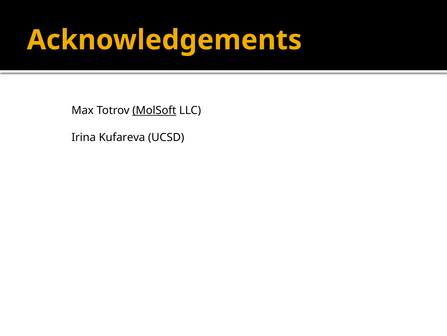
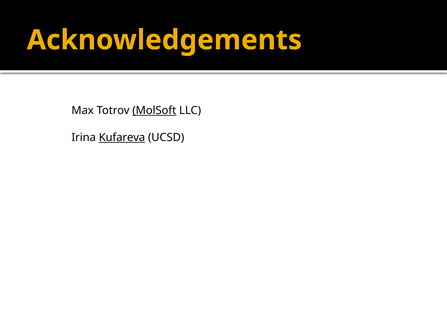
Kufareva underline: none -> present
